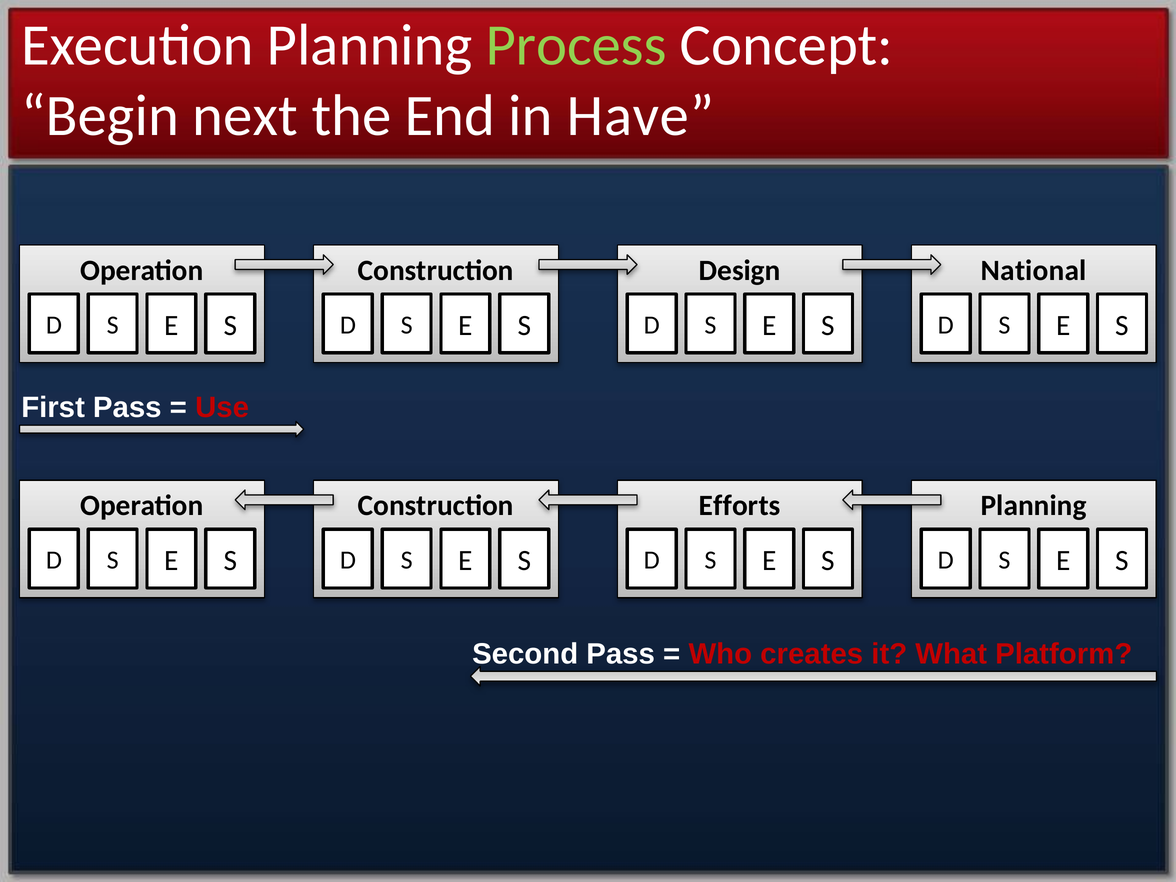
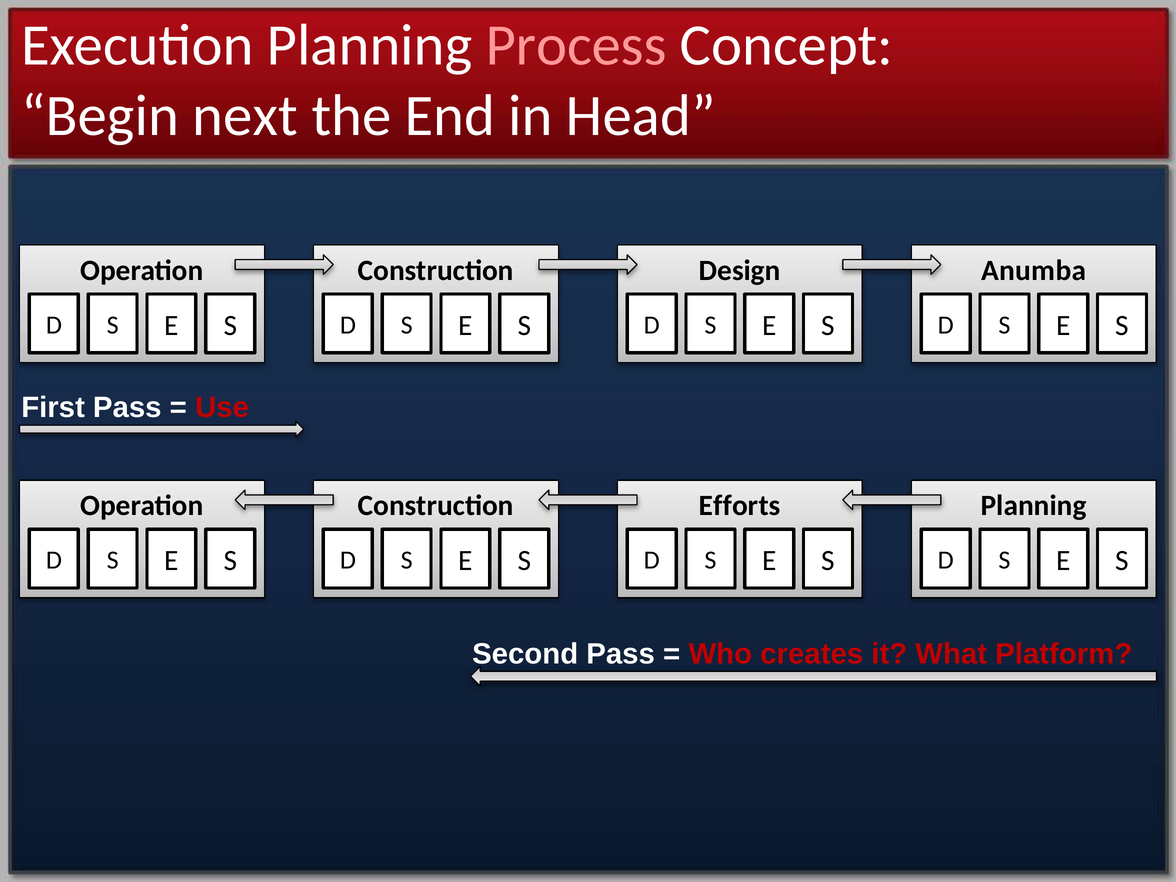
Process colour: light green -> pink
Have: Have -> Head
National: National -> Anumba
